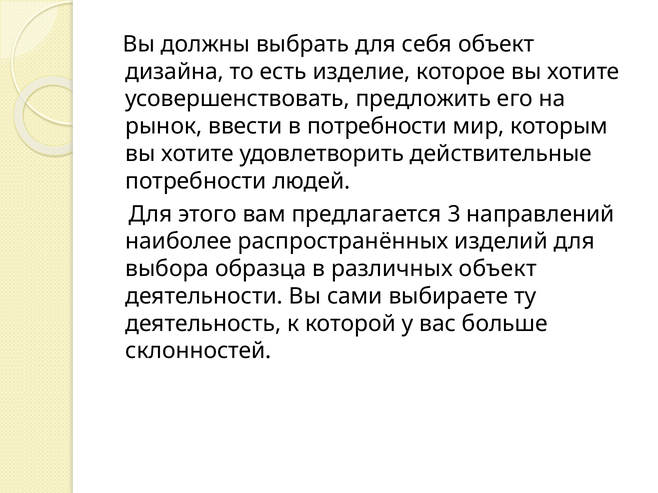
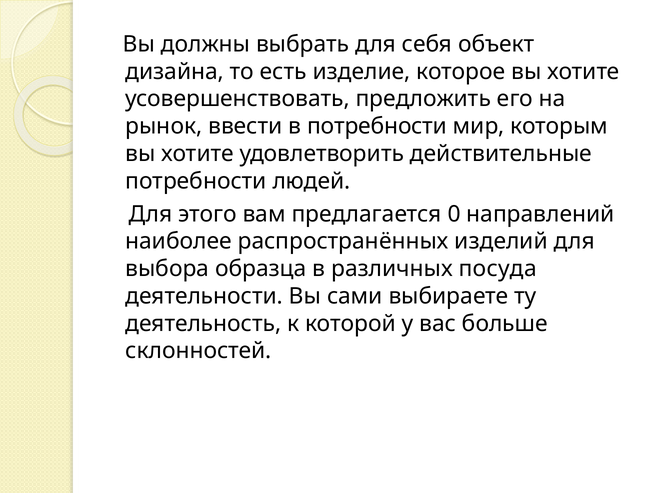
3: 3 -> 0
различных объект: объект -> посуда
